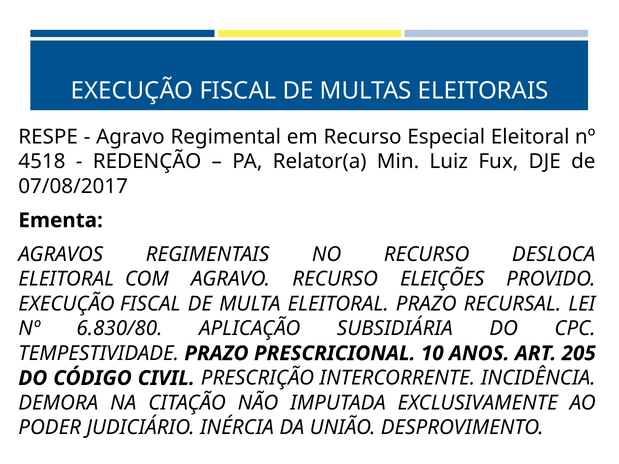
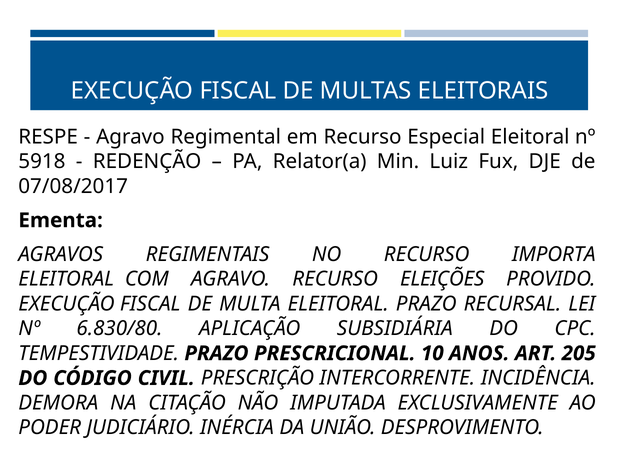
4518: 4518 -> 5918
DESLOCA: DESLOCA -> IMPORTA
